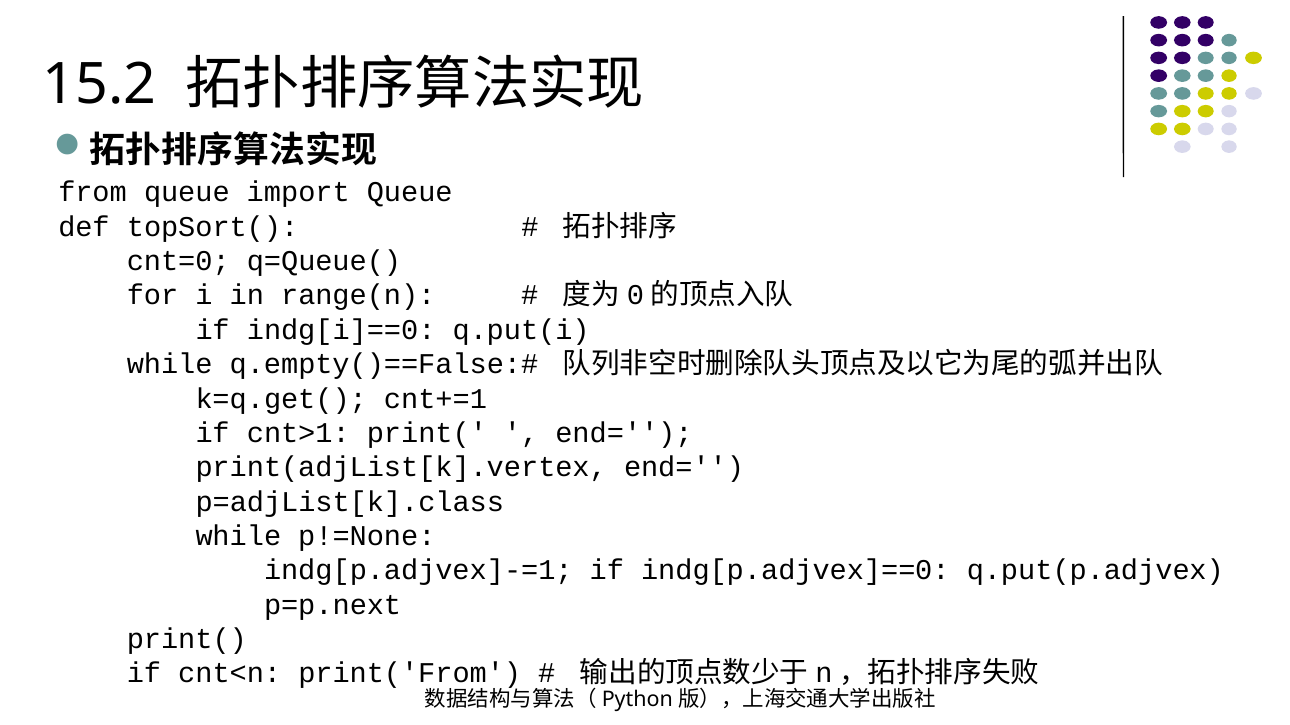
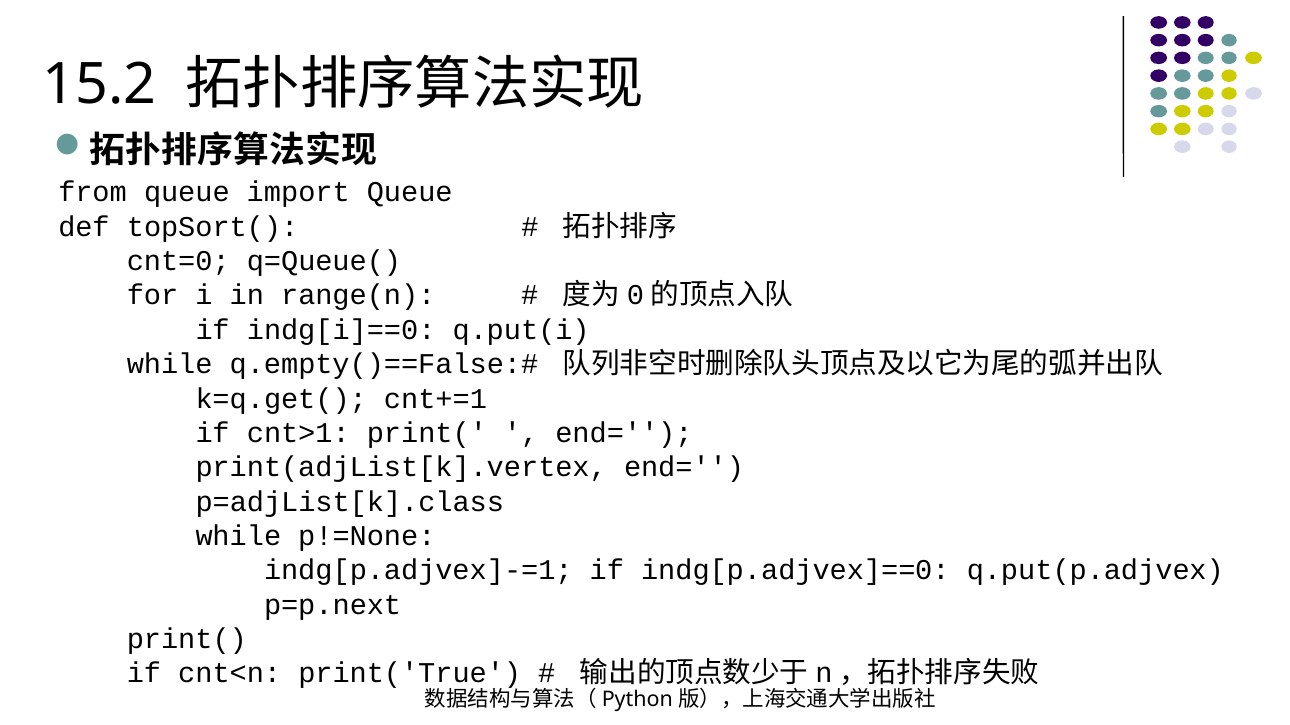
print('From: print('From -> print('True
